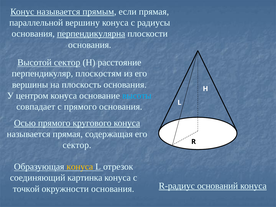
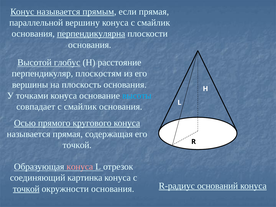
конуса с радиусы: радиусы -> смайлик
Высотой сектор: сектор -> глобус
центром: центром -> точками
совпадает с прямого: прямого -> смайлик
сектор at (77, 145): сектор -> точкой
конуса at (80, 167) colour: yellow -> pink
точкой at (26, 189) underline: none -> present
